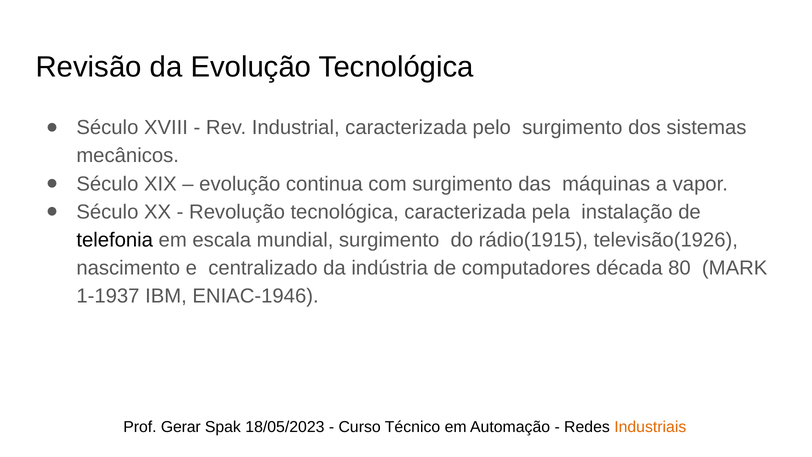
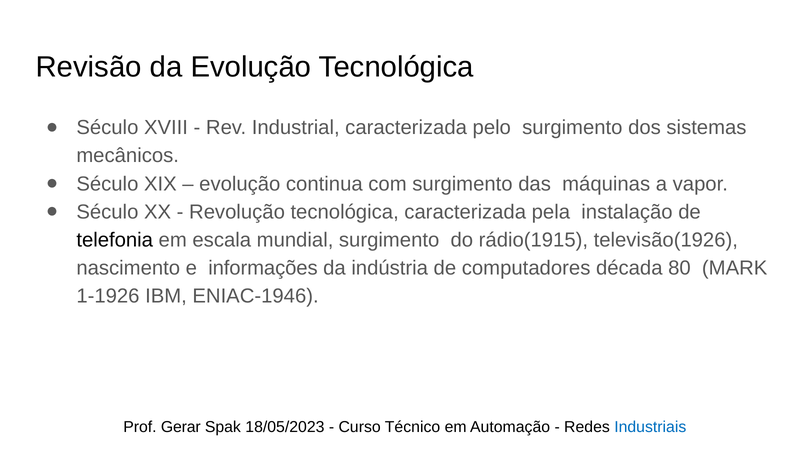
centralizado: centralizado -> informações
1-1937: 1-1937 -> 1-1926
Industriais colour: orange -> blue
